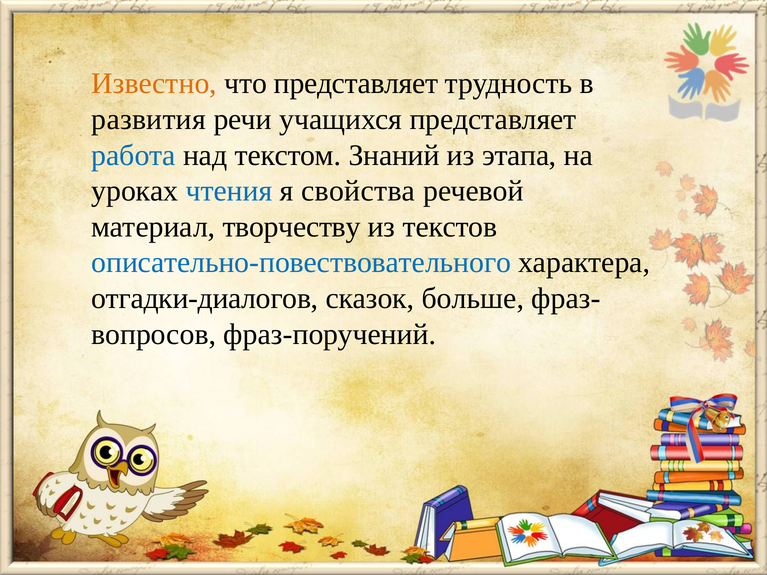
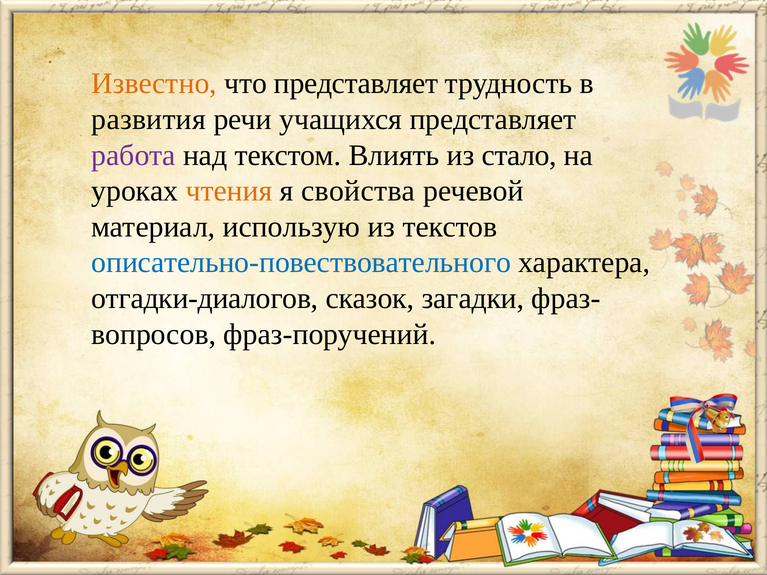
работа colour: blue -> purple
Знаний: Знаний -> Влиять
этапа: этапа -> стало
чтения colour: blue -> orange
творчеству: творчеству -> использую
больше: больше -> загадки
